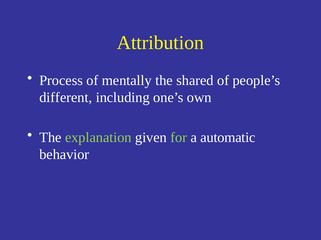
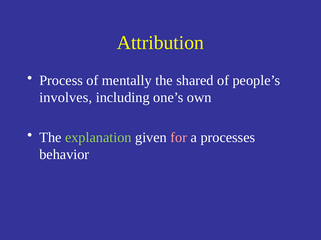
different: different -> involves
for colour: light green -> pink
automatic: automatic -> processes
